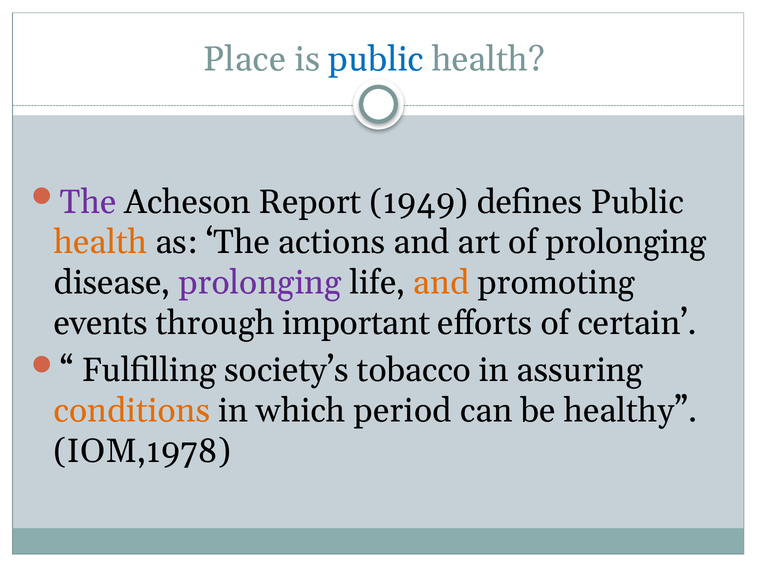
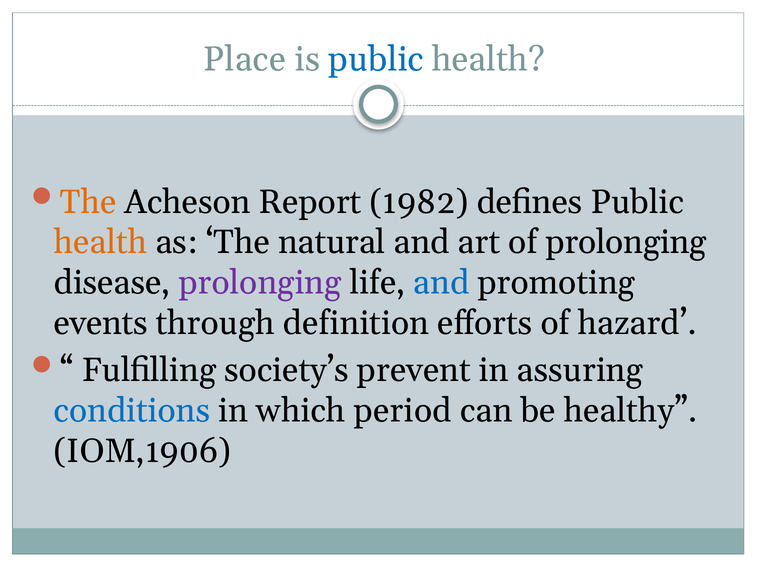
The at (88, 202) colour: purple -> orange
1949: 1949 -> 1982
actions: actions -> natural
and at (441, 283) colour: orange -> blue
important: important -> definition
certain: certain -> hazard
tobacco: tobacco -> prevent
conditions colour: orange -> blue
IOM,1978: IOM,1978 -> IOM,1906
